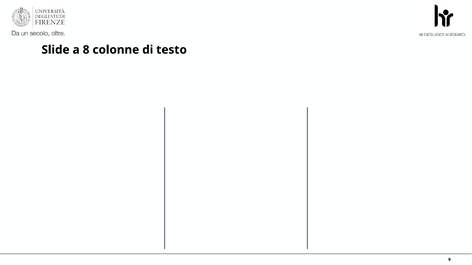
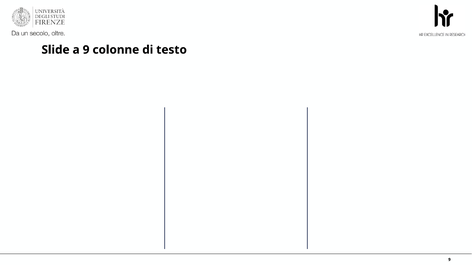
a 8: 8 -> 9
